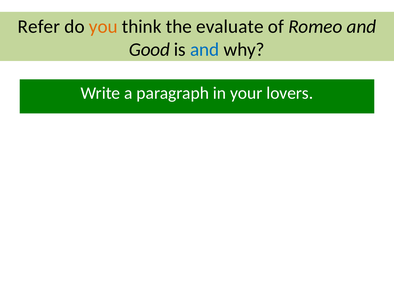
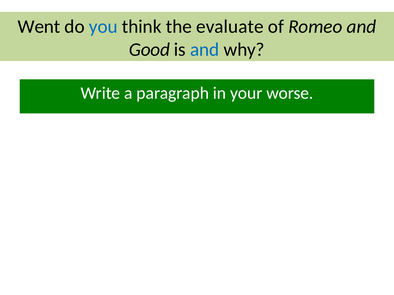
Refer: Refer -> Went
you colour: orange -> blue
lovers: lovers -> worse
